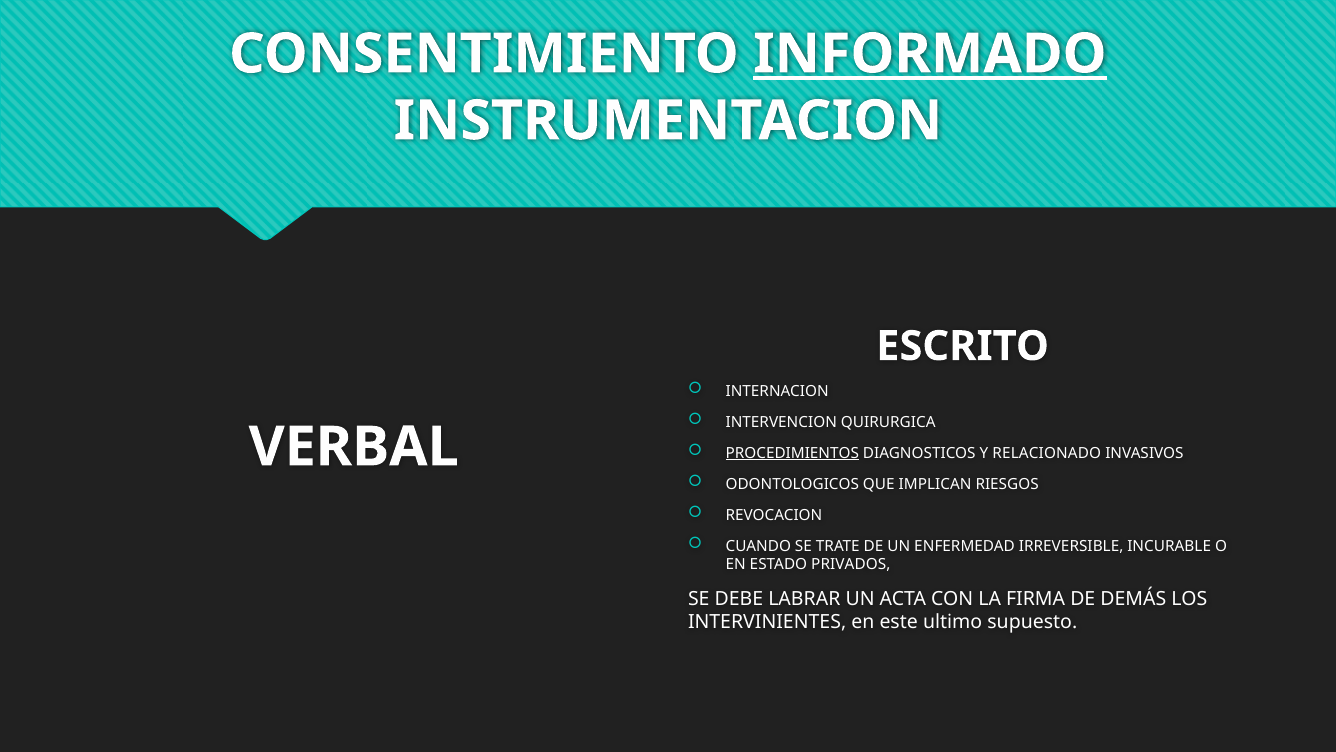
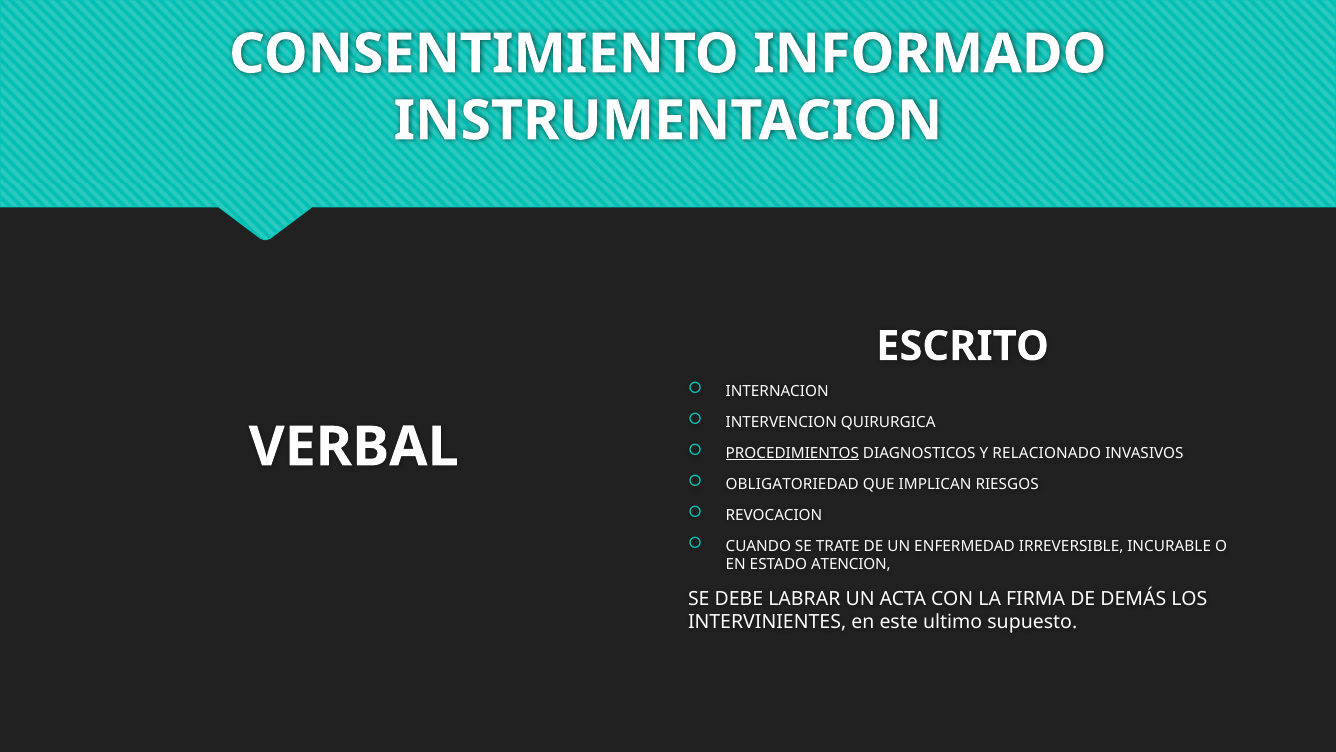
INFORMADO underline: present -> none
ODONTOLOGICOS: ODONTOLOGICOS -> OBLIGATORIEDAD
PRIVADOS: PRIVADOS -> ATENCION
